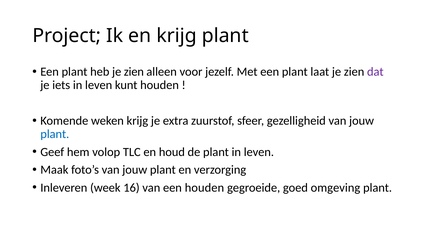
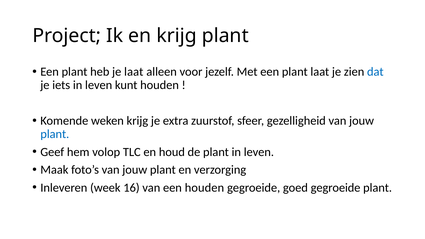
heb je zien: zien -> laat
dat colour: purple -> blue
goed omgeving: omgeving -> gegroeide
